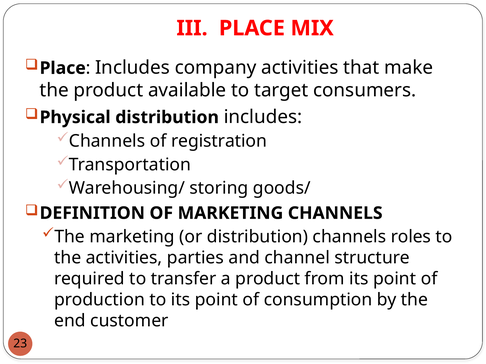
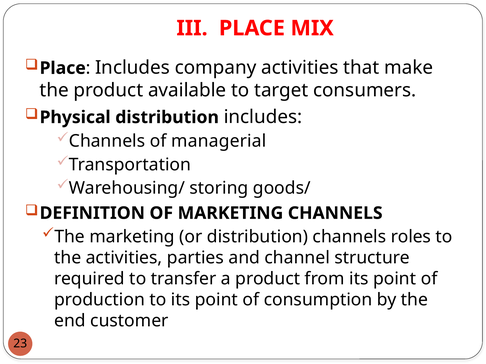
registration: registration -> managerial
